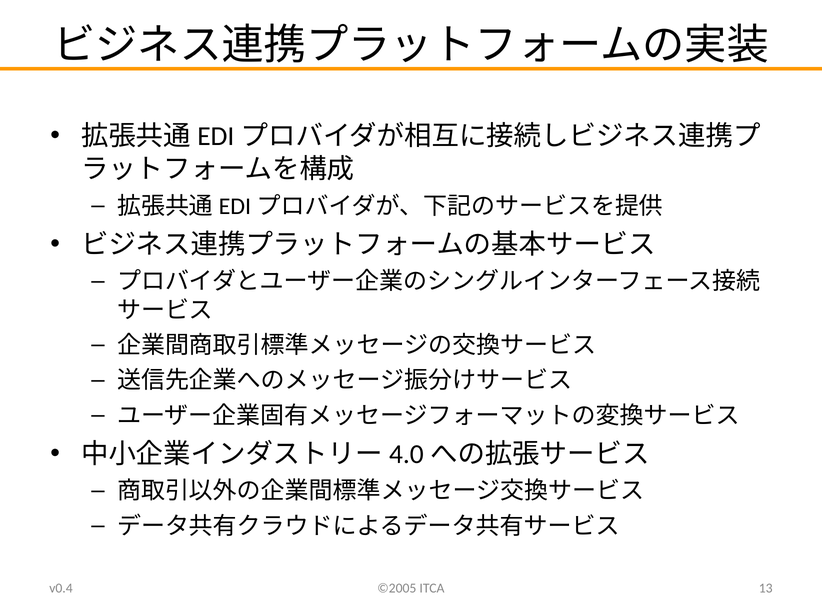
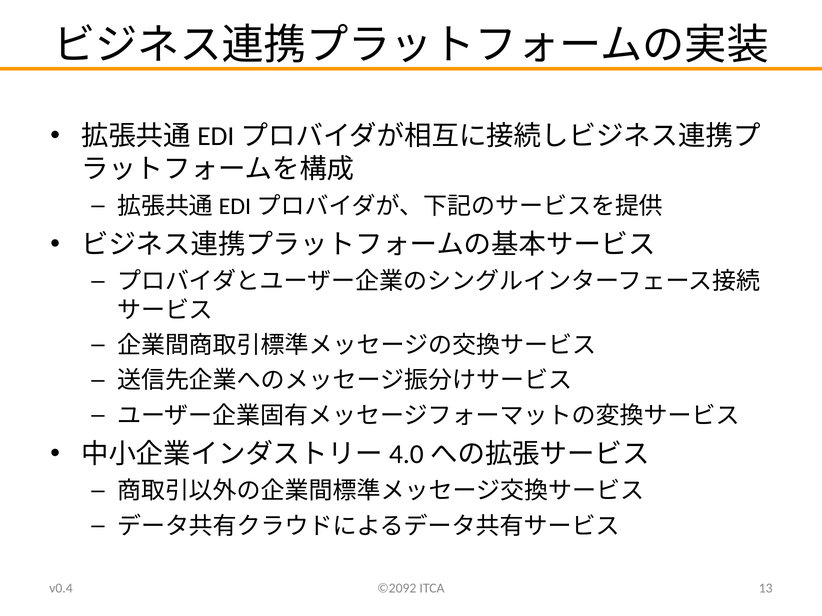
©2005: ©2005 -> ©2092
